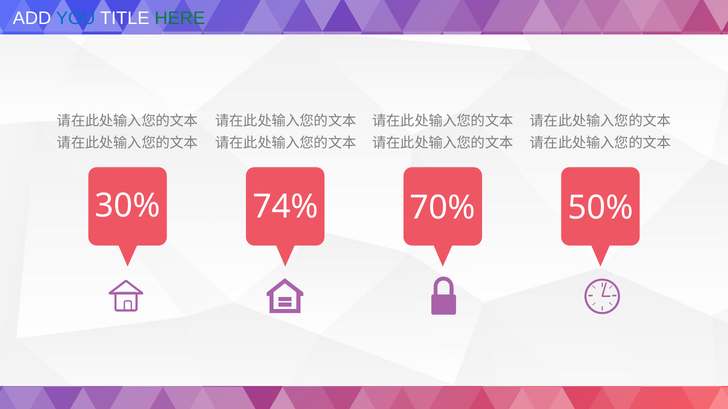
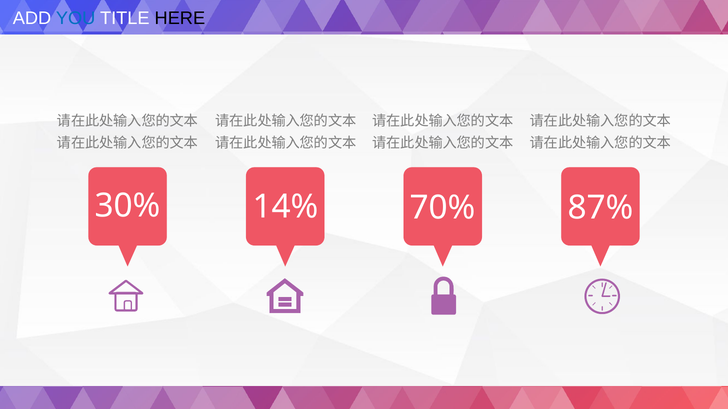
HERE colour: green -> black
74%: 74% -> 14%
50%: 50% -> 87%
